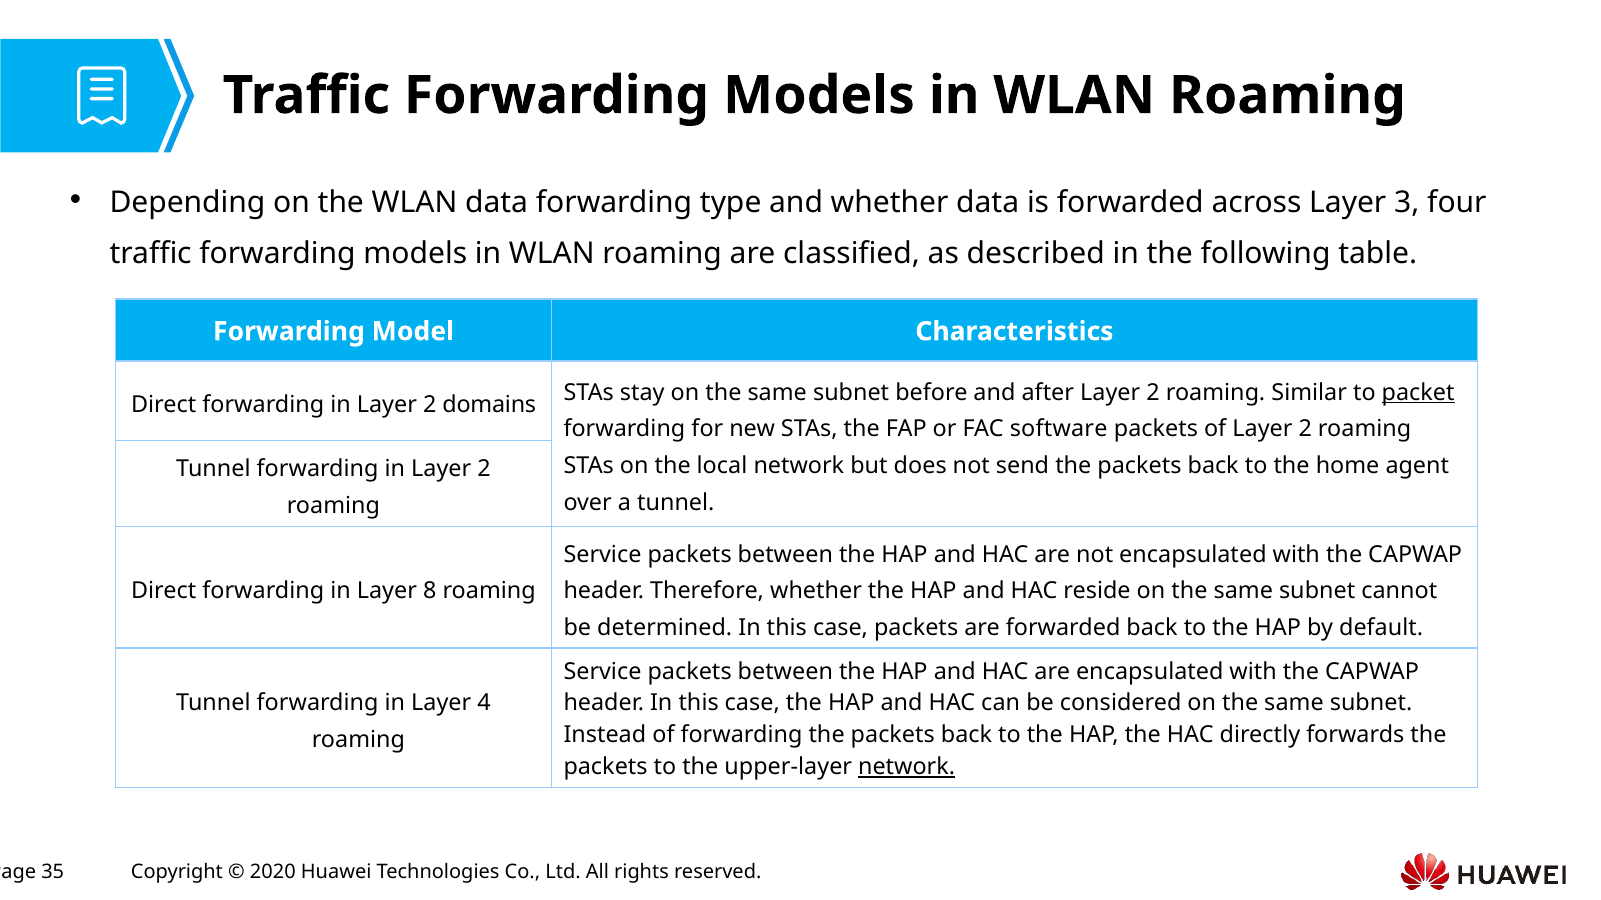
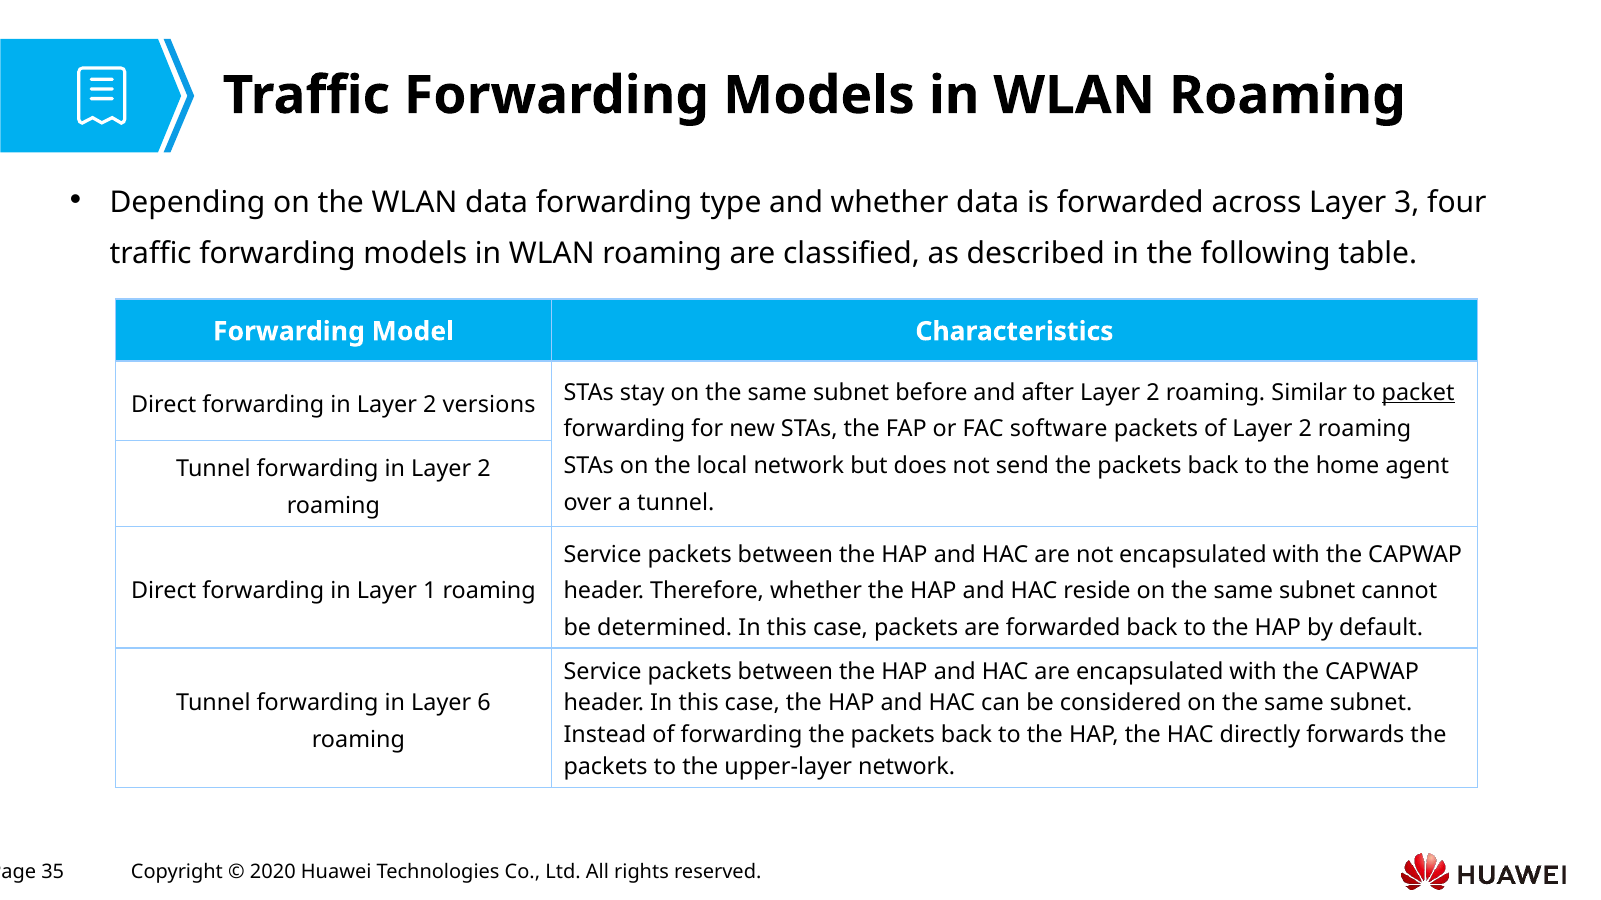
domains: domains -> versions
8: 8 -> 1
4: 4 -> 6
network at (907, 767) underline: present -> none
